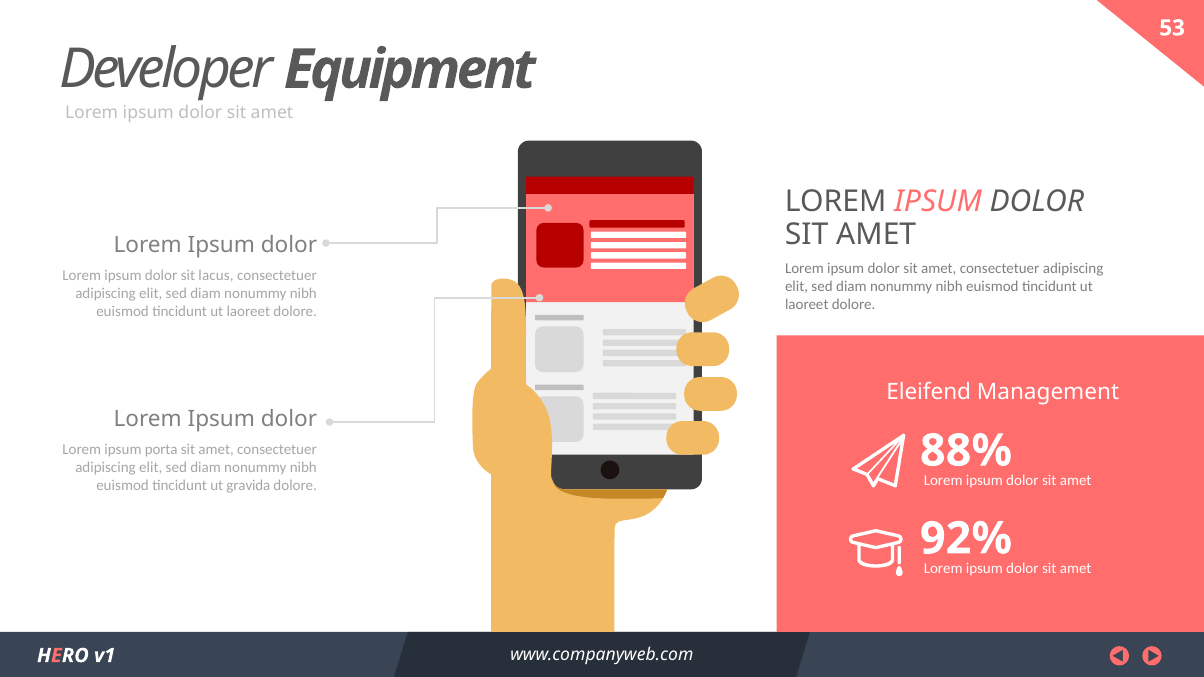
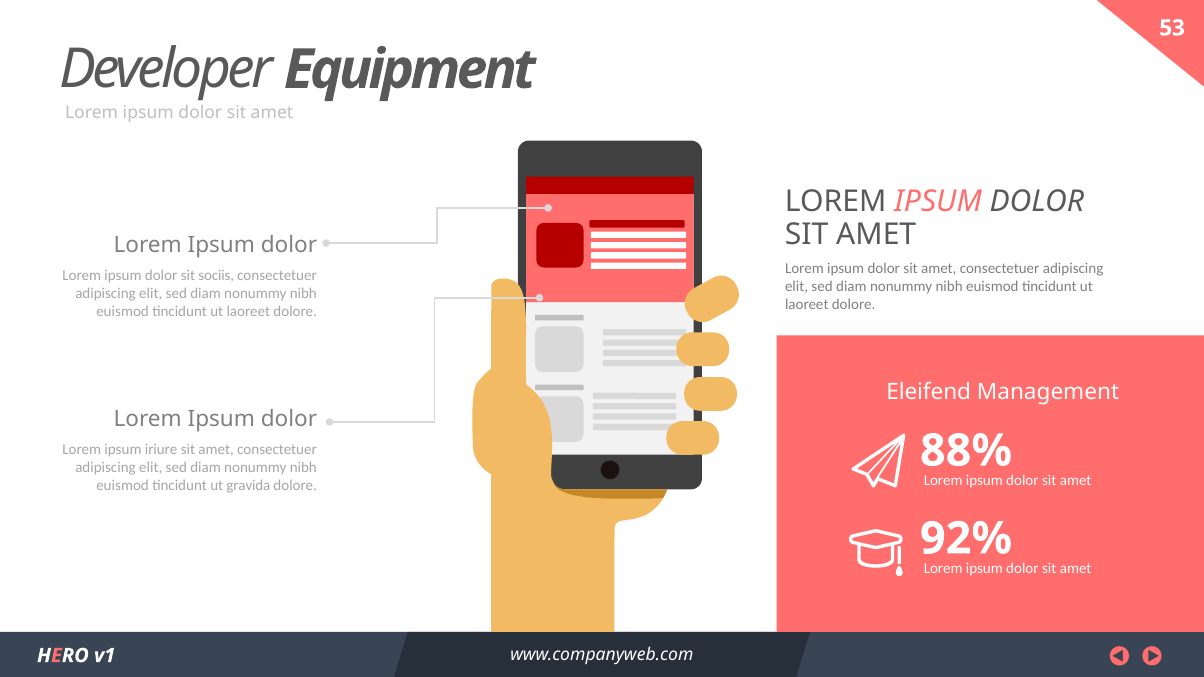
lacus: lacus -> sociis
porta: porta -> iriure
